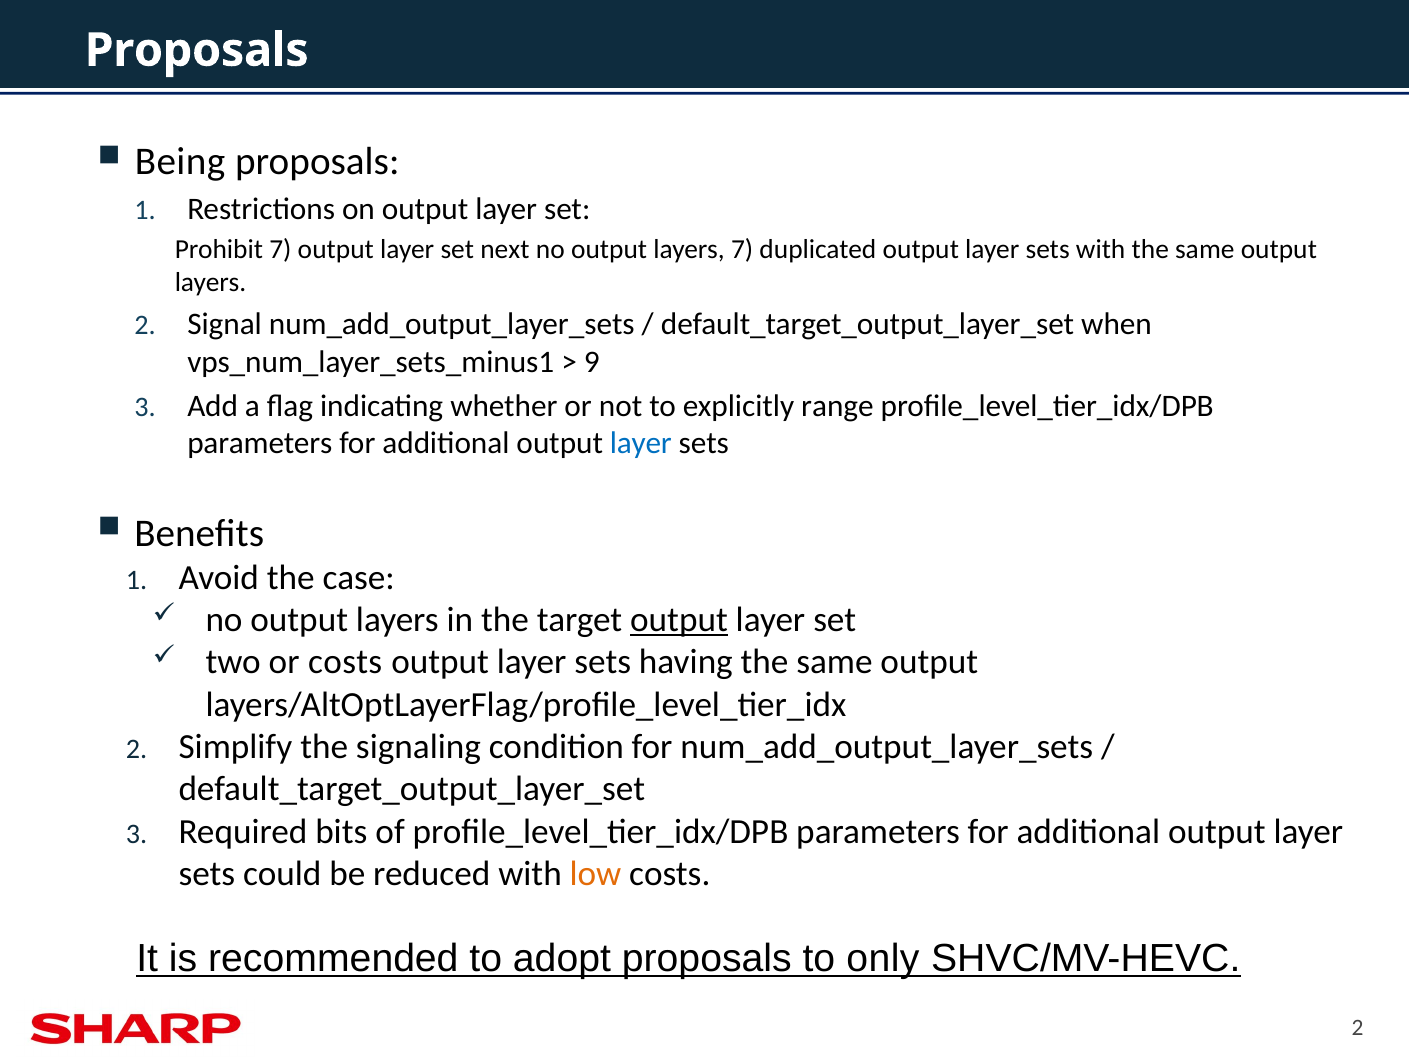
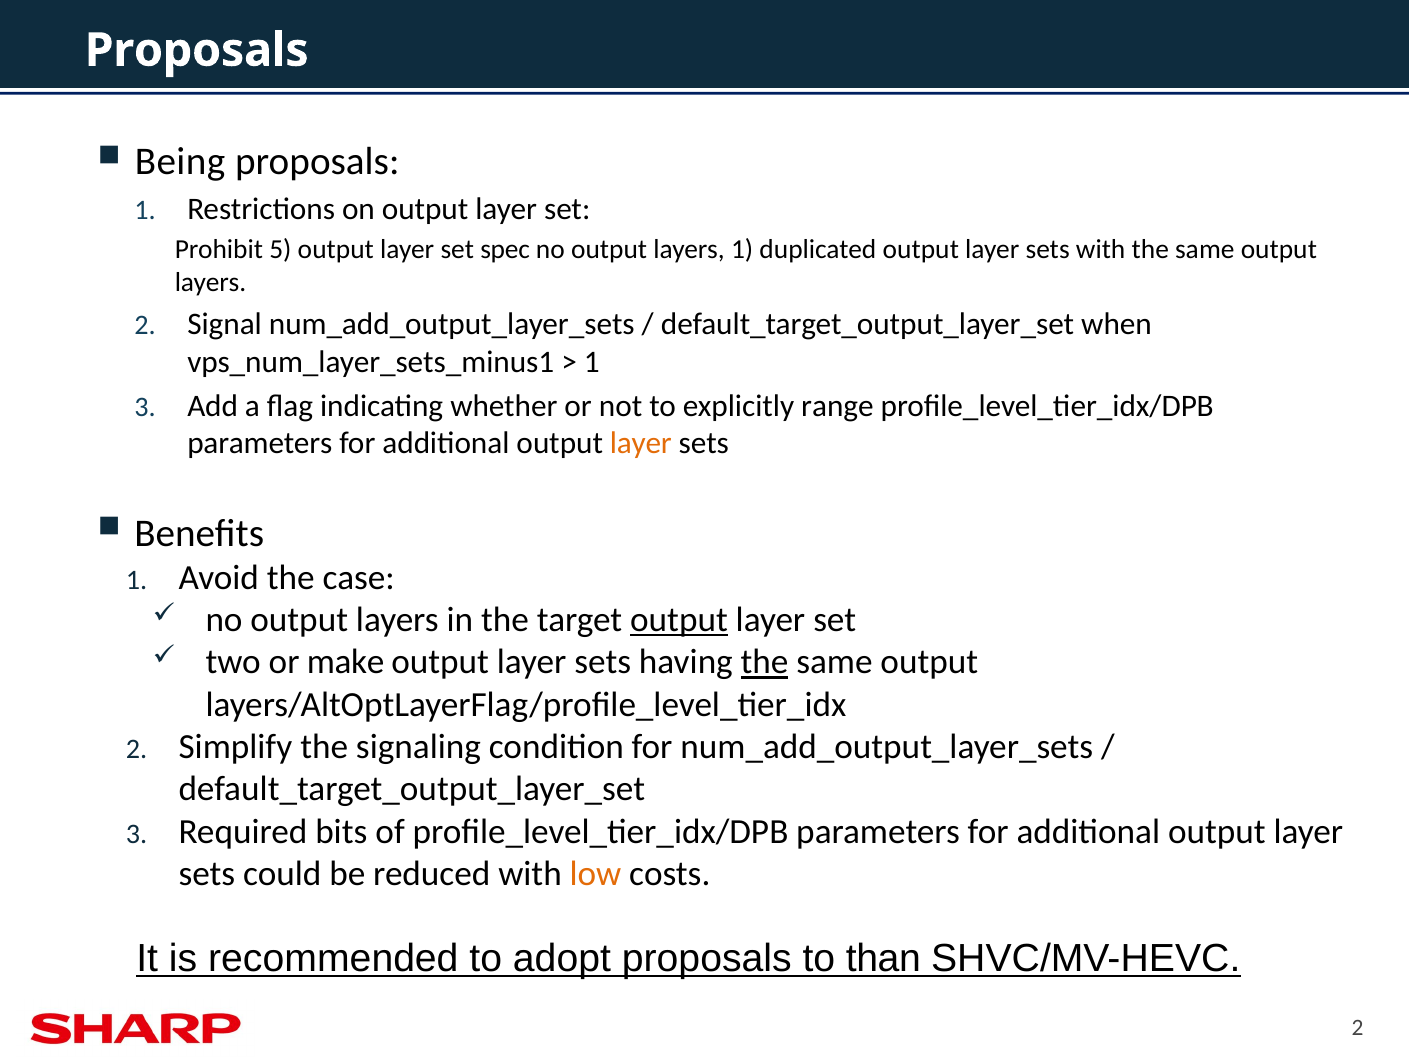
Prohibit 7: 7 -> 5
next: next -> spec
layers 7: 7 -> 1
9 at (592, 362): 9 -> 1
layer at (641, 443) colour: blue -> orange
or costs: costs -> make
the at (765, 662) underline: none -> present
only: only -> than
